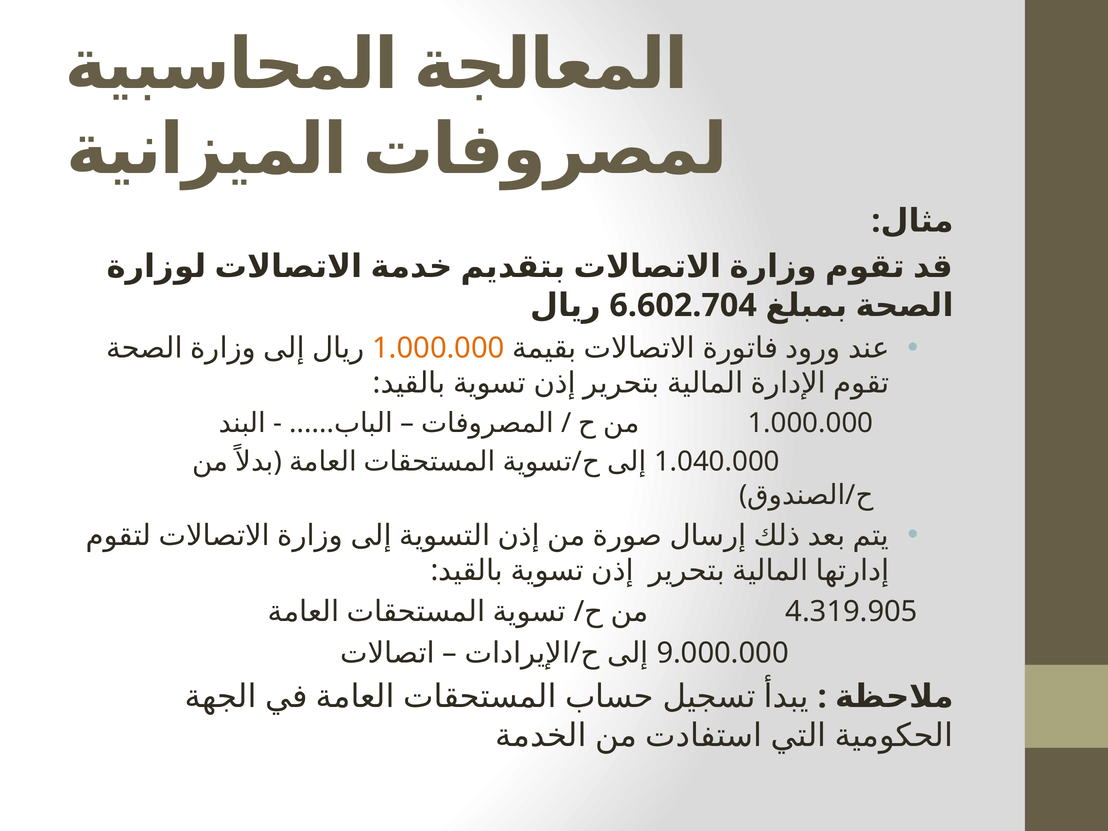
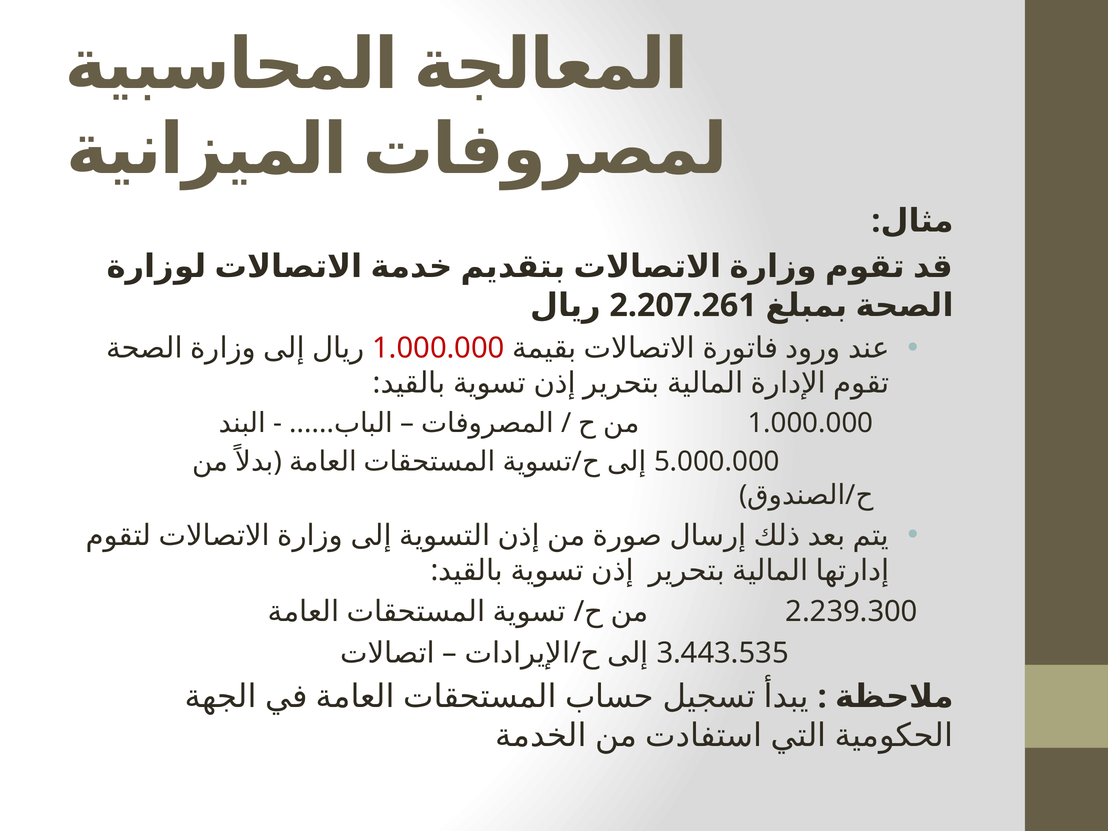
6.602.704: 6.602.704 -> 2.207.261
1.000.000 at (438, 348) colour: orange -> red
1.040.000: 1.040.000 -> 5.000.000
4.319.905: 4.319.905 -> 2.239.300
9.000.000: 9.000.000 -> 3.443.535
